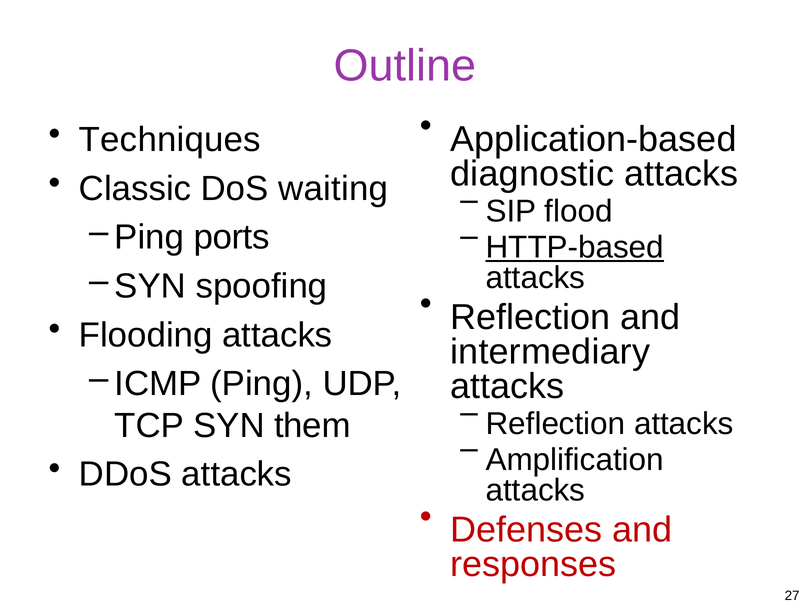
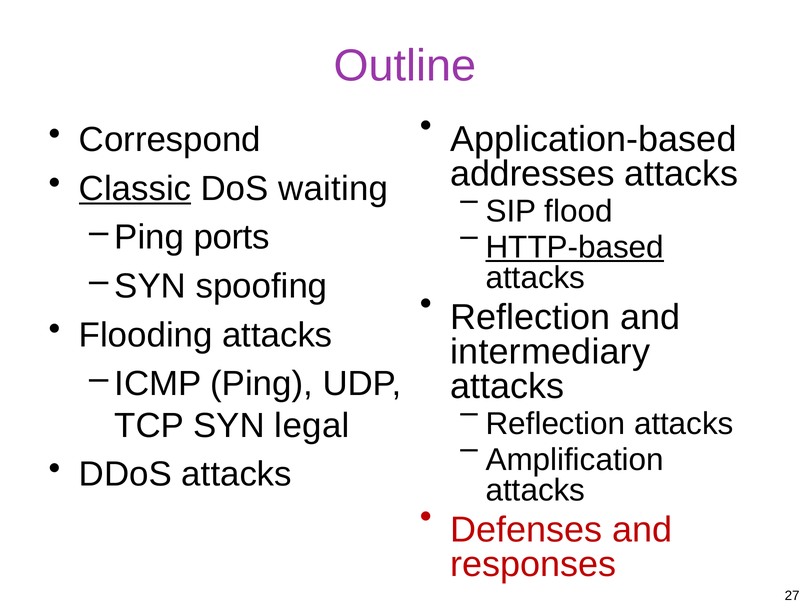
Techniques: Techniques -> Correspond
diagnostic: diagnostic -> addresses
Classic underline: none -> present
them: them -> legal
